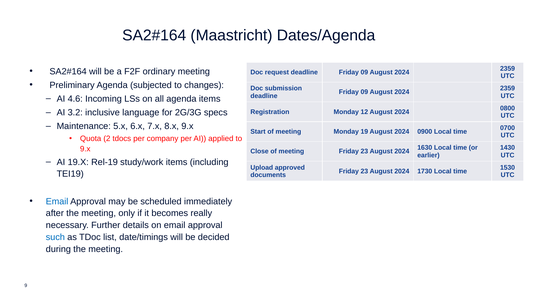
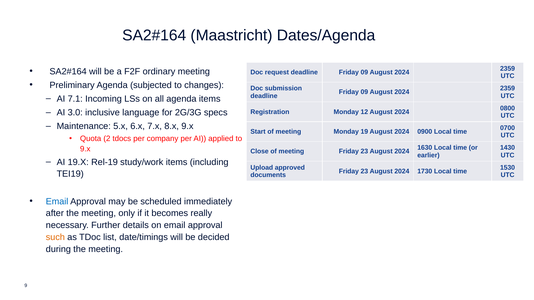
4.6: 4.6 -> 7.1
3.2: 3.2 -> 3.0
such colour: blue -> orange
